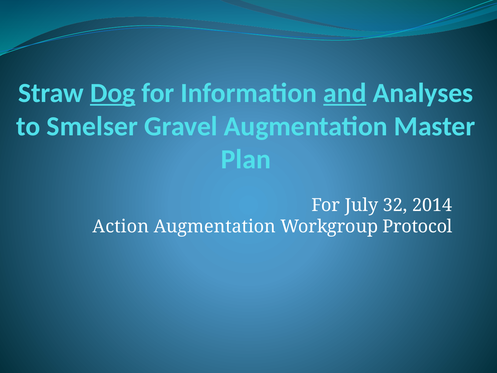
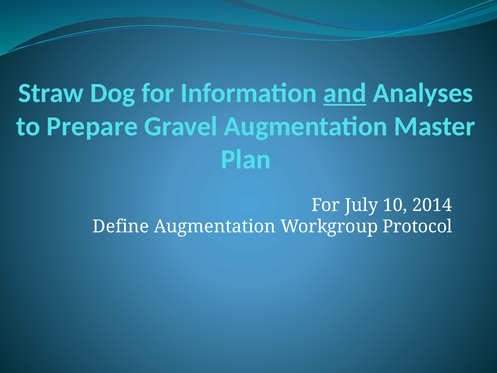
Dog underline: present -> none
Smelser: Smelser -> Prepare
32: 32 -> 10
Action: Action -> Define
